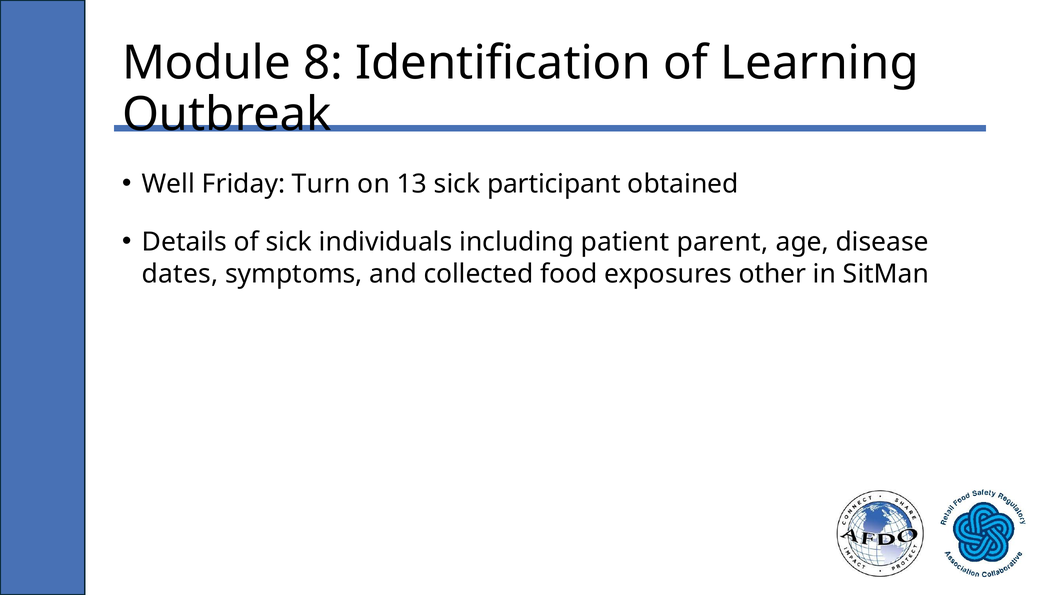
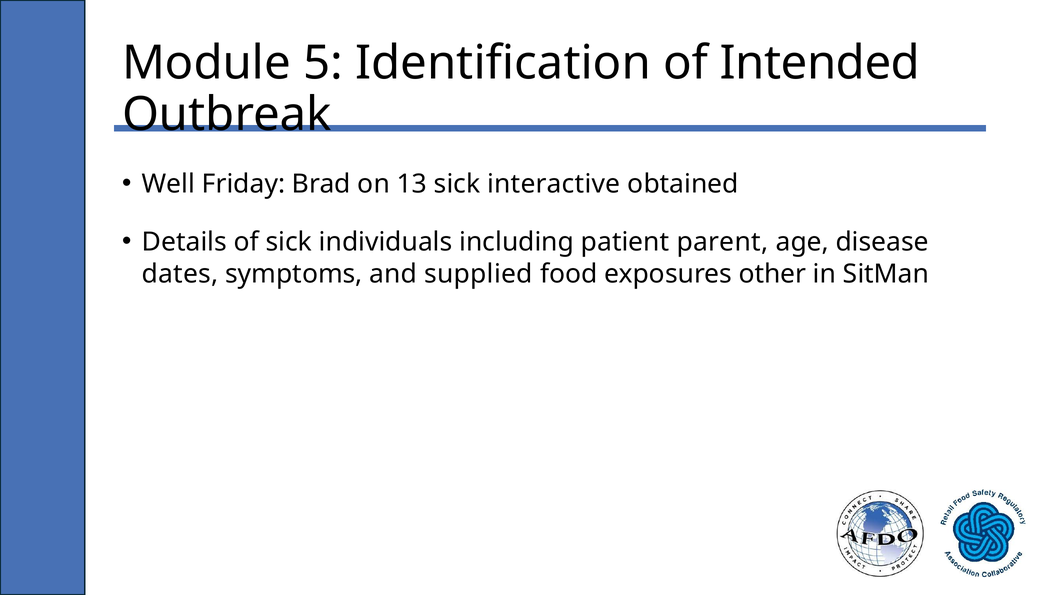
8: 8 -> 5
Learning: Learning -> Intended
Turn: Turn -> Brad
participant: participant -> interactive
collected: collected -> supplied
